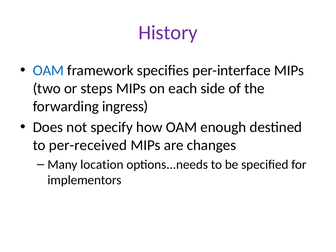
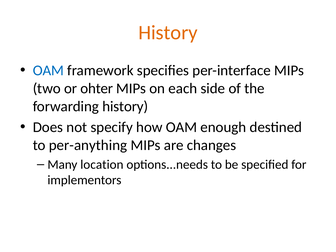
History at (168, 33) colour: purple -> orange
steps: steps -> ohter
forwarding ingress: ingress -> history
per-received: per-received -> per-anything
